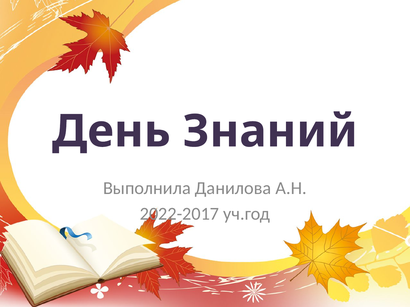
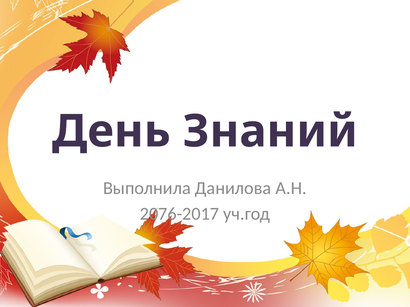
2022-2017: 2022-2017 -> 2076-2017
